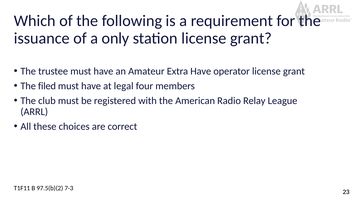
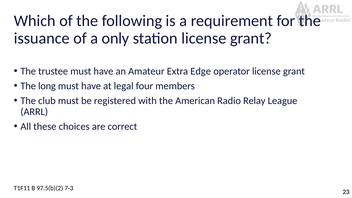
Extra Have: Have -> Edge
filed: filed -> long
